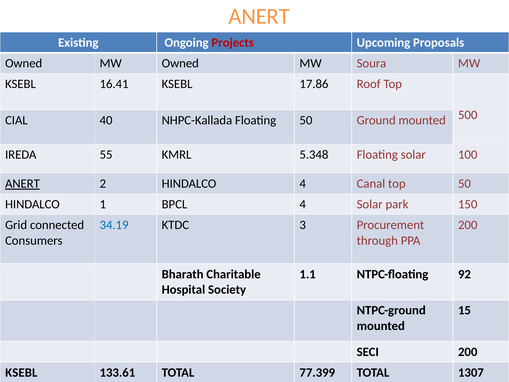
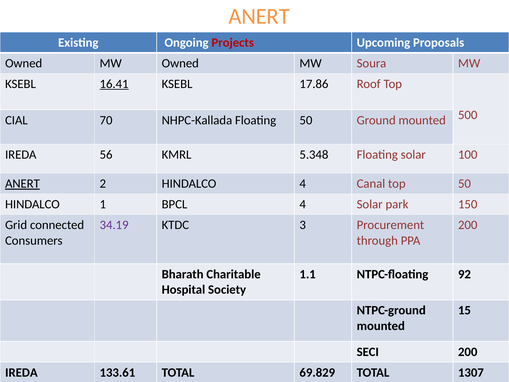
16.41 underline: none -> present
40: 40 -> 70
55: 55 -> 56
34.19 colour: blue -> purple
KSEBL at (21, 372): KSEBL -> IREDA
77.399: 77.399 -> 69.829
